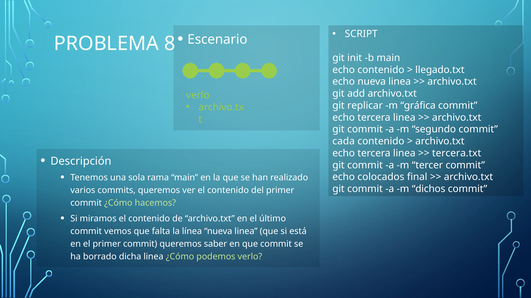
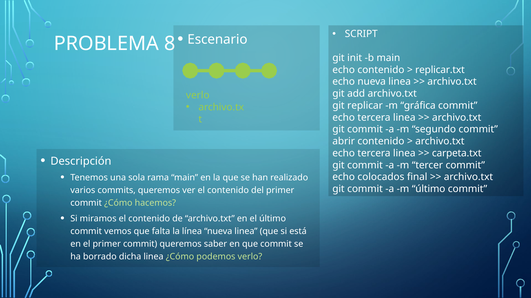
llegado.txt: llegado.txt -> replicar.txt
cada: cada -> abrir
tercera.txt: tercera.txt -> carpeta.txt
m dichos: dichos -> último
